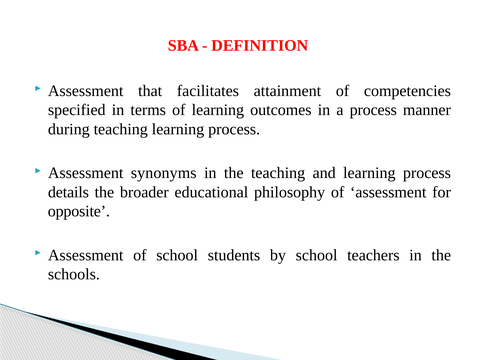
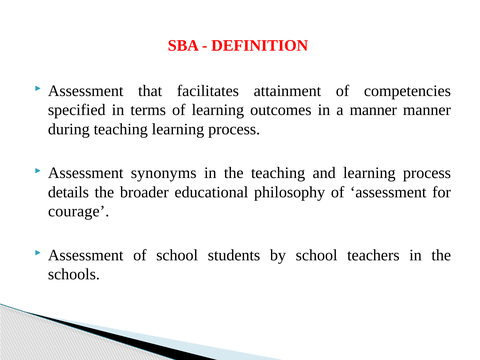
a process: process -> manner
opposite: opposite -> courage
